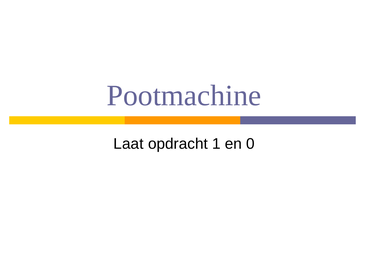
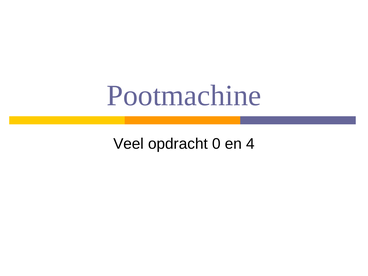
Laat: Laat -> Veel
1: 1 -> 0
0: 0 -> 4
